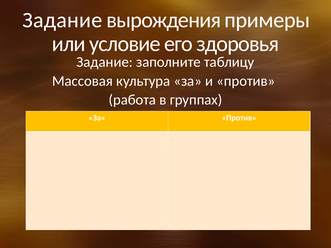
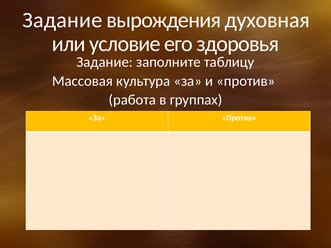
примеры: примеры -> духовная
